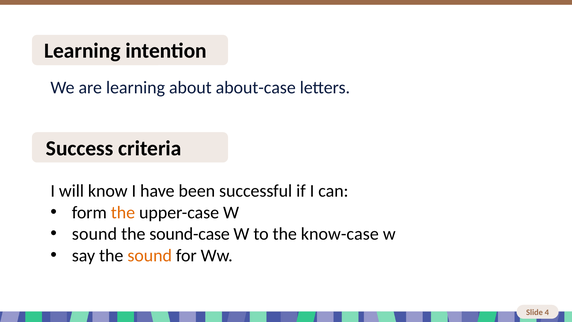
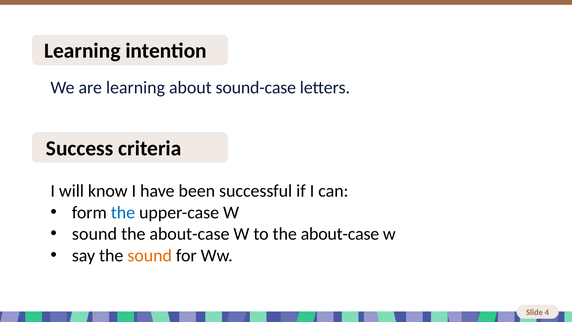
about-case: about-case -> sound-case
the at (123, 212) colour: orange -> blue
sound-case at (190, 234): sound-case -> about-case
to the know-case: know-case -> about-case
